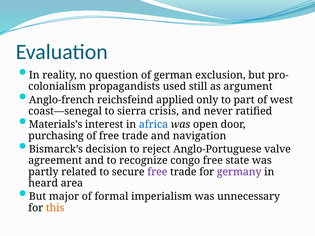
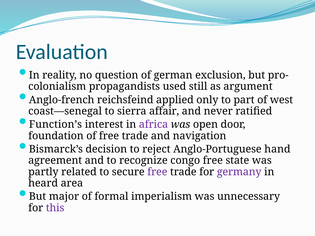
crisis: crisis -> affair
Materials’s: Materials’s -> Function’s
africa colour: blue -> purple
purchasing: purchasing -> foundation
valve: valve -> hand
this colour: orange -> purple
